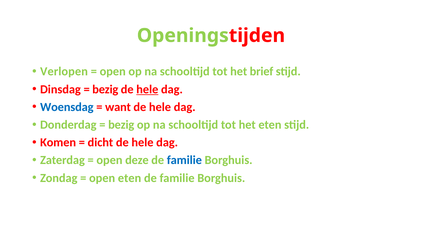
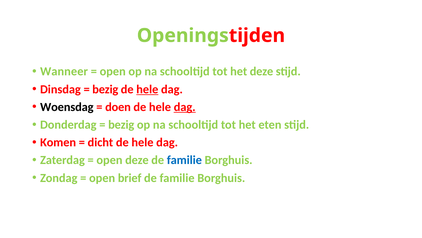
Verlopen: Verlopen -> Wanneer
het brief: brief -> deze
Woensdag colour: blue -> black
want: want -> doen
dag at (185, 107) underline: none -> present
open eten: eten -> brief
